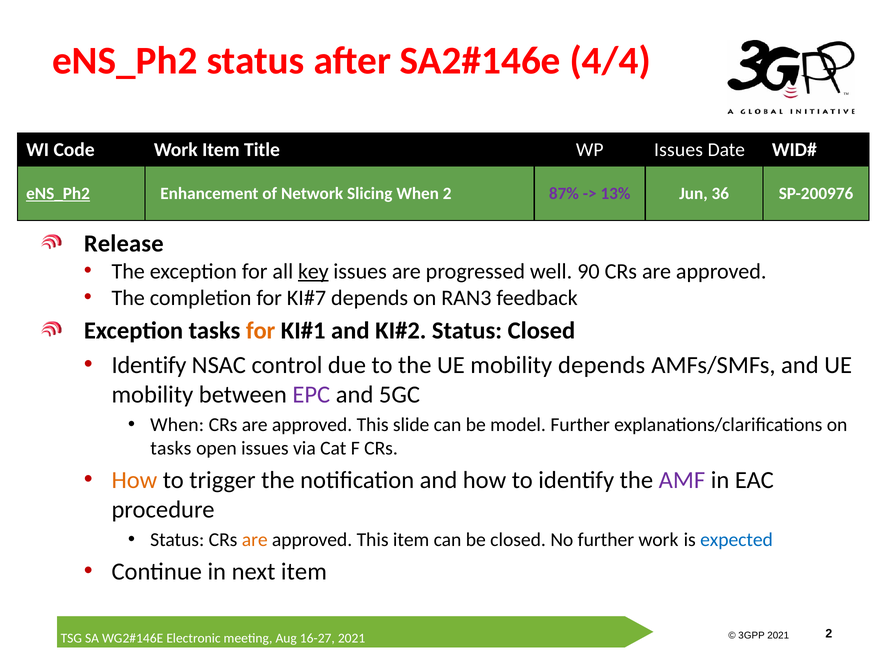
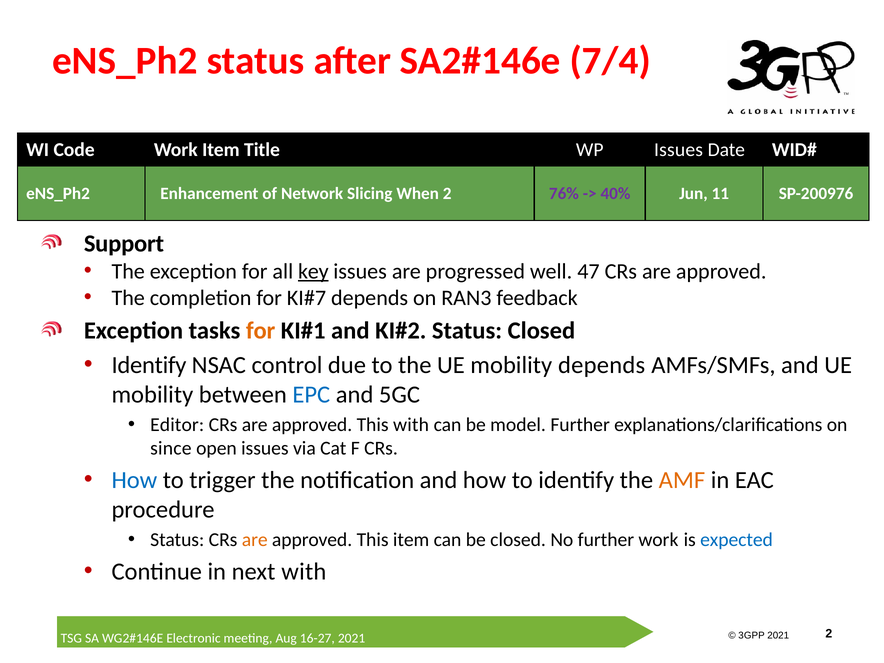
4/4: 4/4 -> 7/4
eNS_Ph2 at (58, 193) underline: present -> none
87%: 87% -> 76%
13%: 13% -> 40%
36: 36 -> 11
Release: Release -> Support
90: 90 -> 47
EPC colour: purple -> blue
When at (177, 425): When -> Editor
This slide: slide -> with
tasks at (171, 448): tasks -> since
How at (134, 480) colour: orange -> blue
AMF colour: purple -> orange
next item: item -> with
